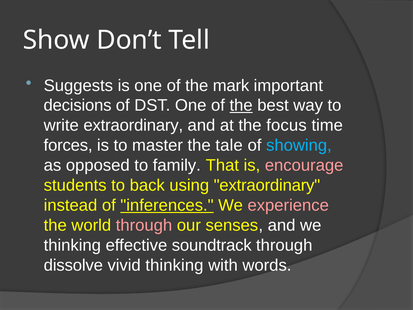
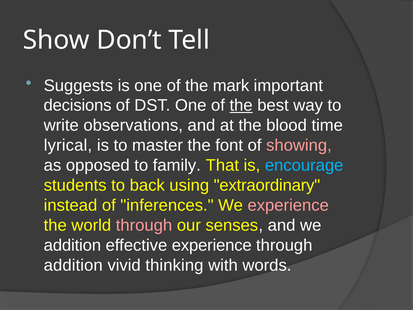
write extraordinary: extraordinary -> observations
focus: focus -> blood
forces: forces -> lyrical
tale: tale -> font
showing colour: light blue -> pink
encourage colour: pink -> light blue
inferences underline: present -> none
thinking at (72, 245): thinking -> addition
effective soundtrack: soundtrack -> experience
dissolve at (73, 265): dissolve -> addition
